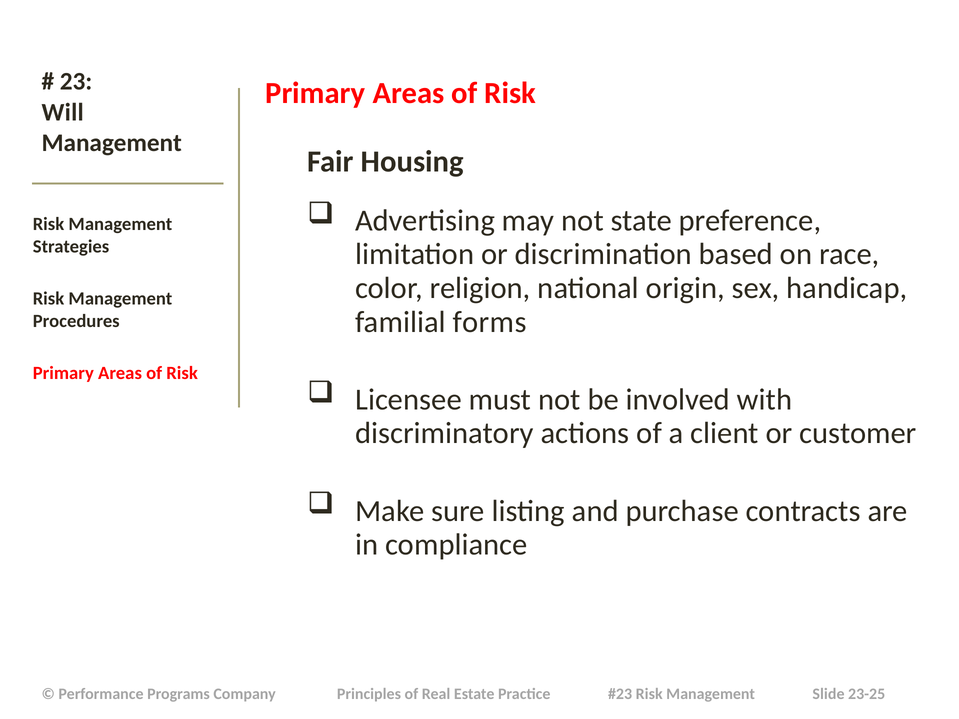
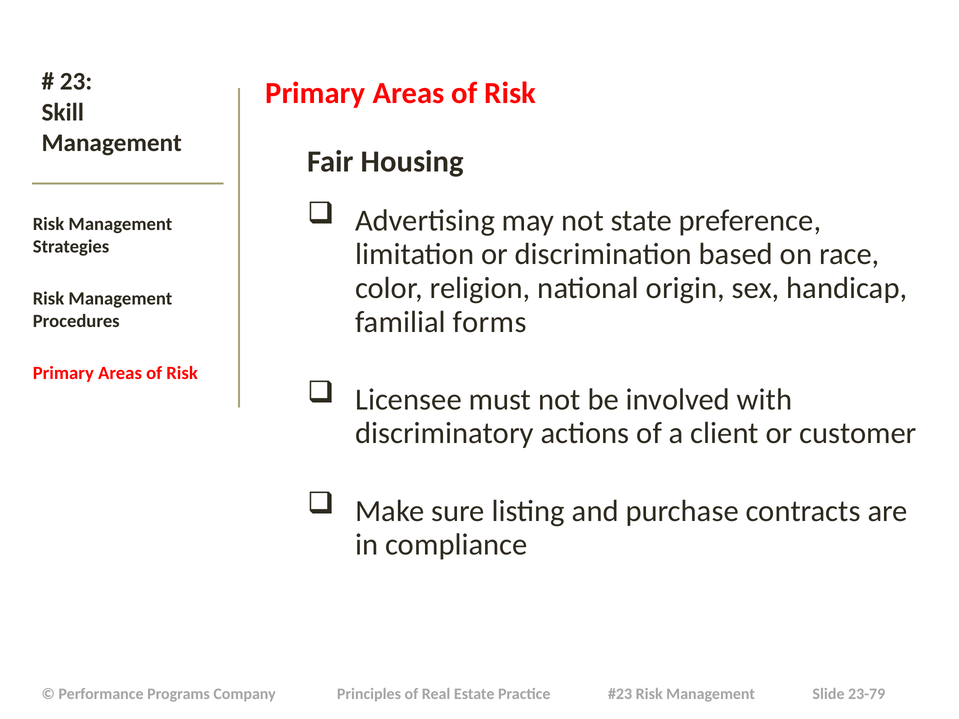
Will: Will -> Skill
23-25: 23-25 -> 23-79
